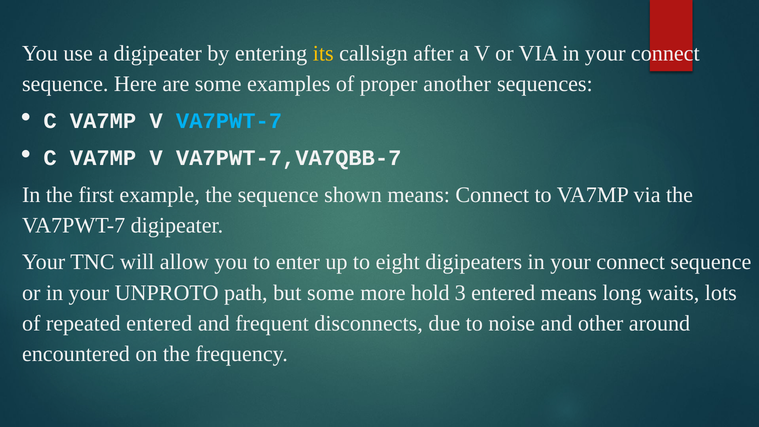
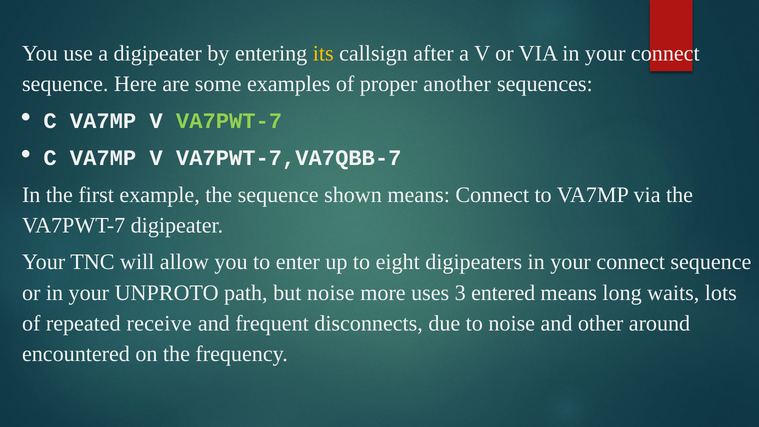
VA7PWT-7 at (229, 121) colour: light blue -> light green
but some: some -> noise
hold: hold -> uses
repeated entered: entered -> receive
